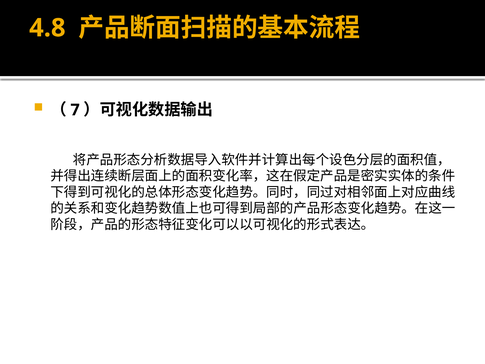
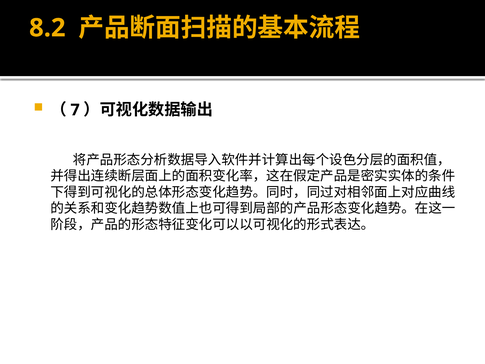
4.8: 4.8 -> 8.2
